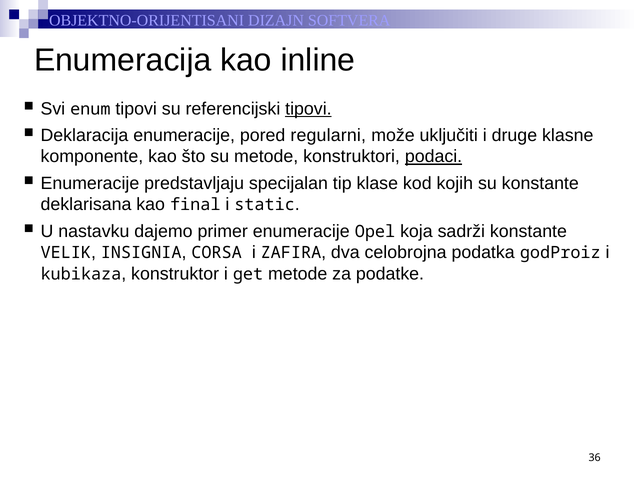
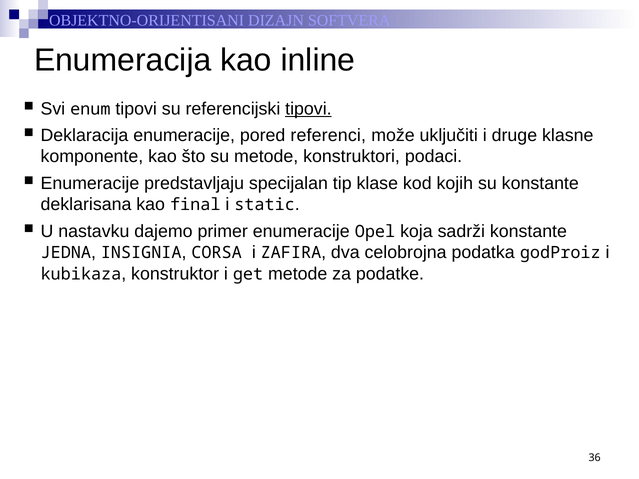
regularni: regularni -> referenci
podaci underline: present -> none
VELIK: VELIK -> JEDNA
